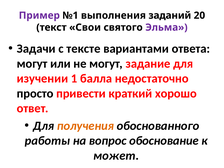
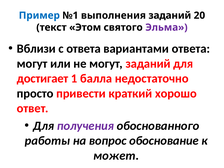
Пример colour: purple -> blue
Свои: Свои -> Этом
Задачи: Задачи -> Вблизи
с тексте: тексте -> ответа
могут задание: задание -> заданий
изучении: изучении -> достигает
получения colour: orange -> purple
